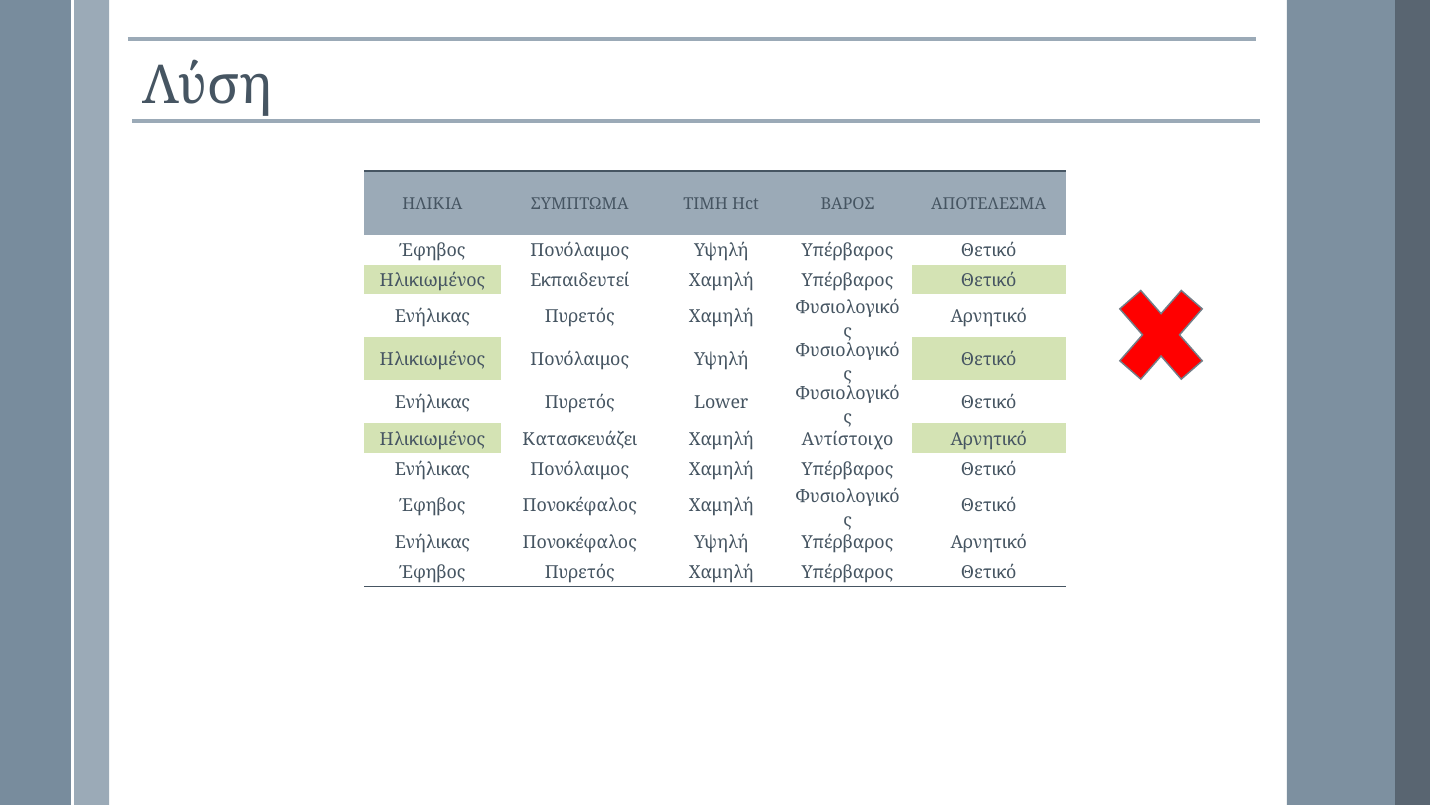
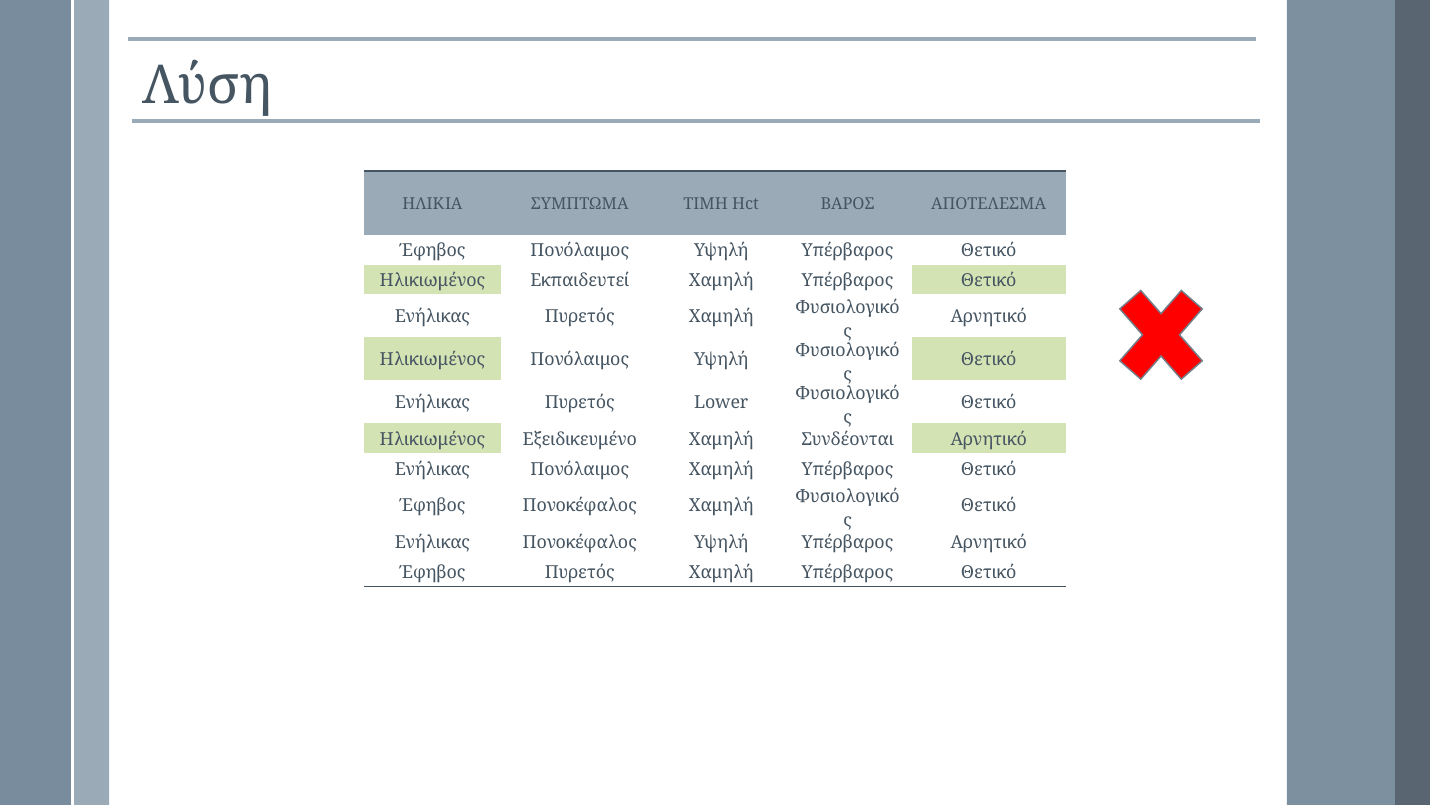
Κατασκευάζει: Κατασκευάζει -> Εξειδικευμένο
Αντίστοιχο: Αντίστοιχο -> Συνδέονται
